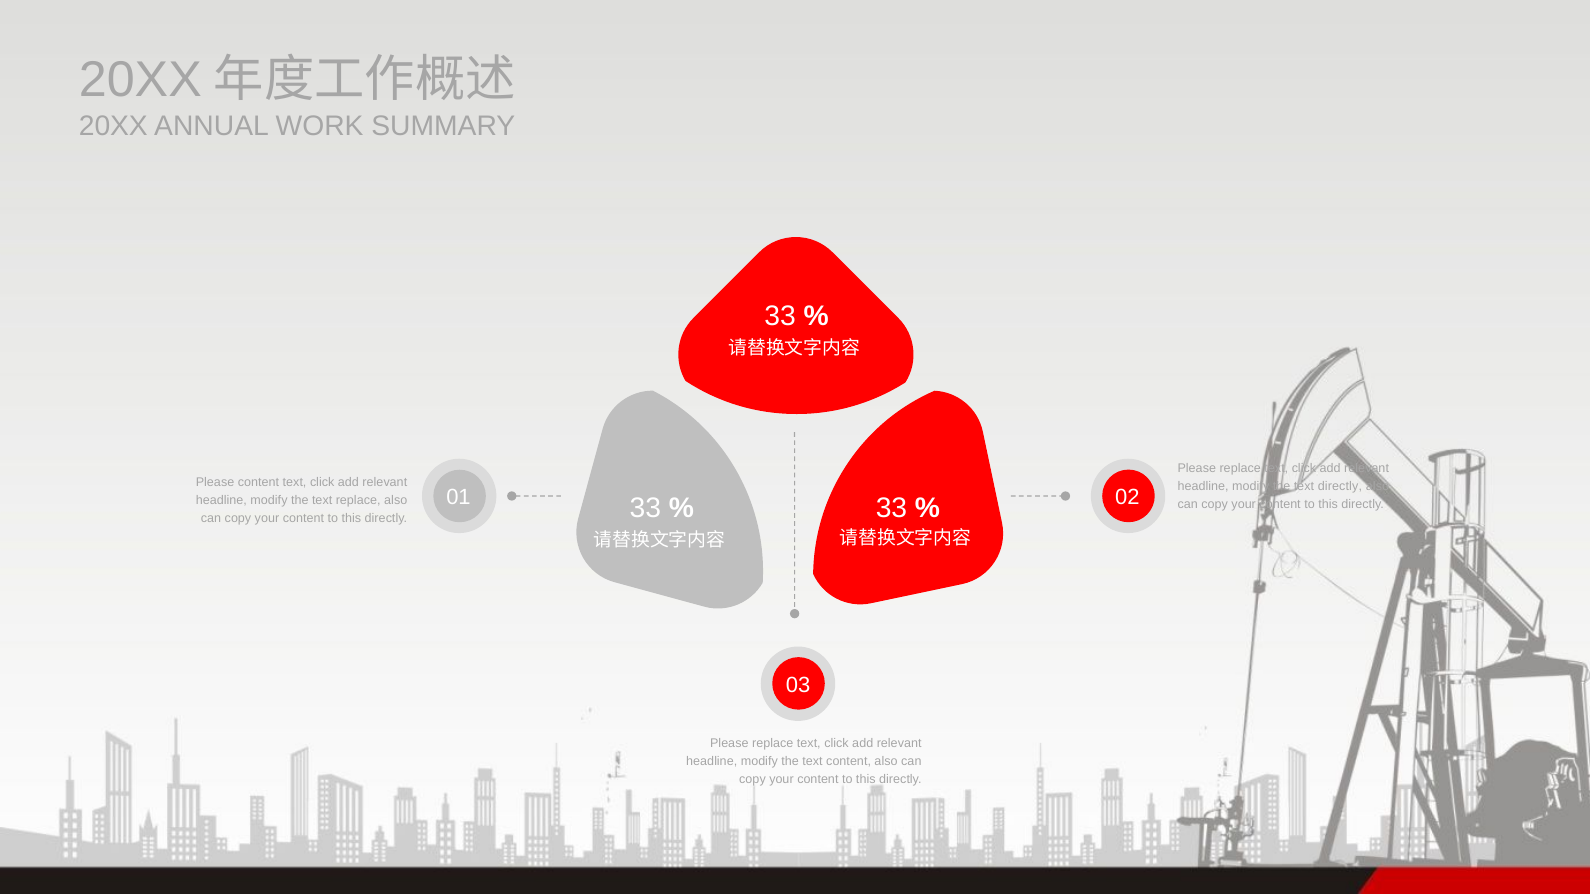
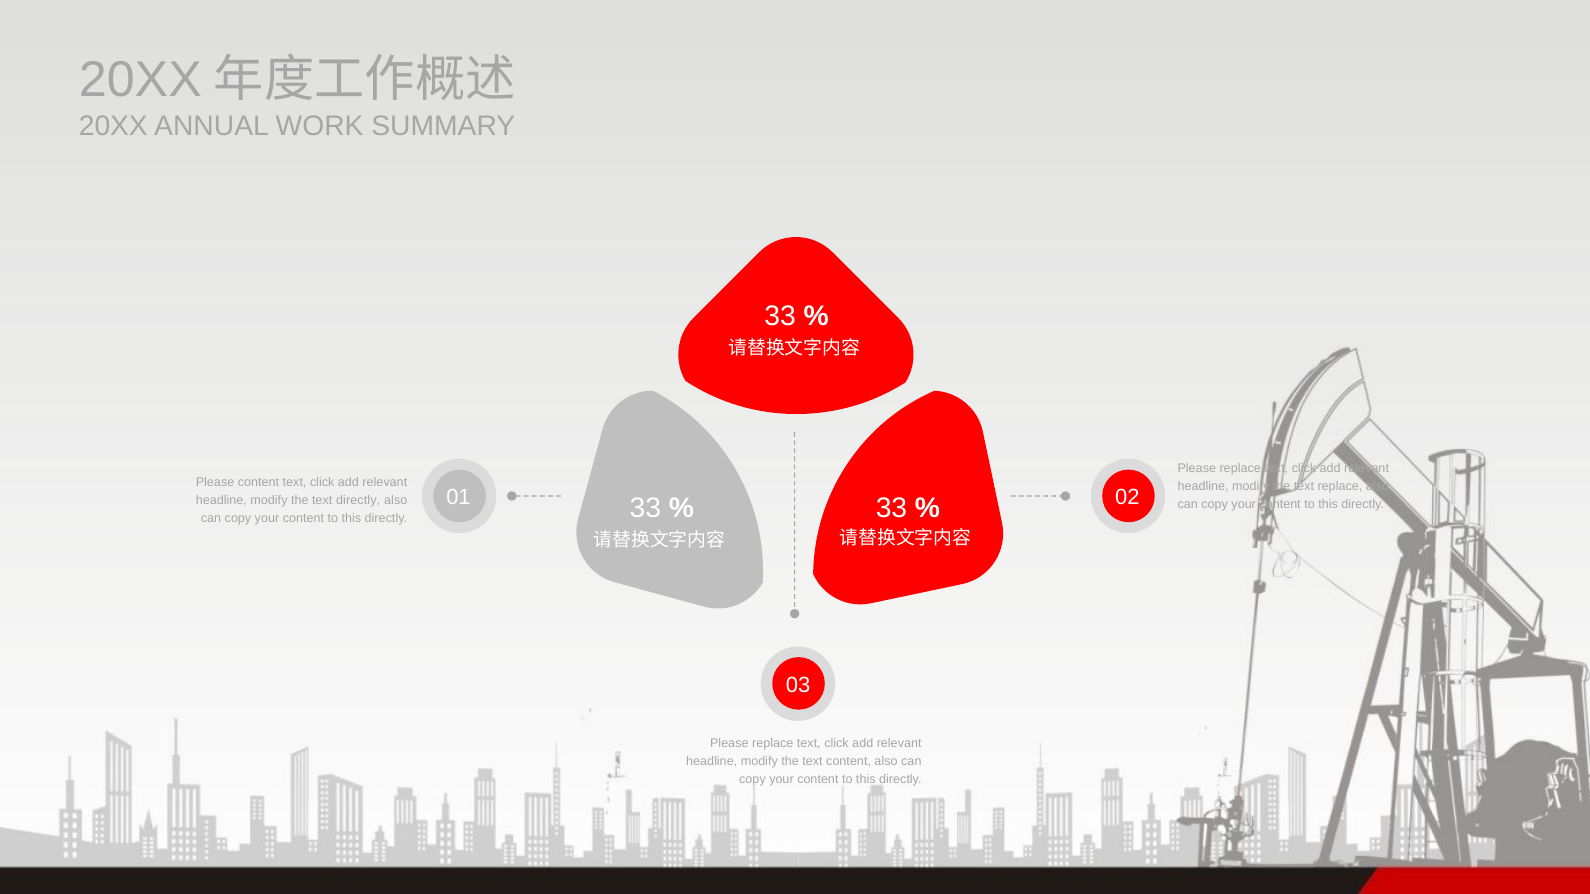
text directly: directly -> replace
text replace: replace -> directly
